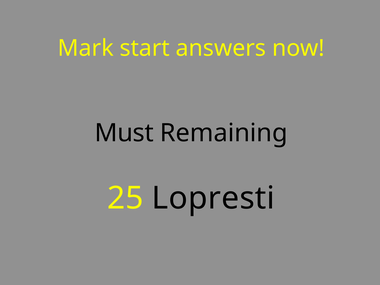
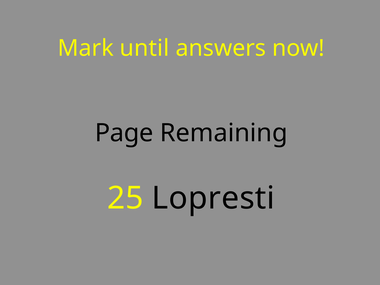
start: start -> until
Must: Must -> Page
